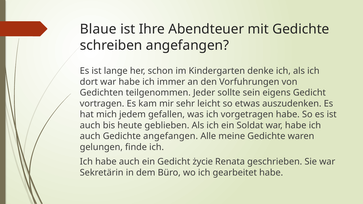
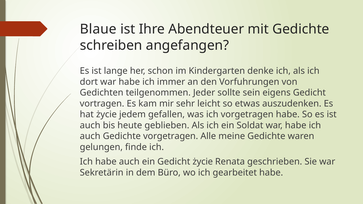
hat mich: mich -> życie
Gedichte angefangen: angefangen -> vorgetragen
